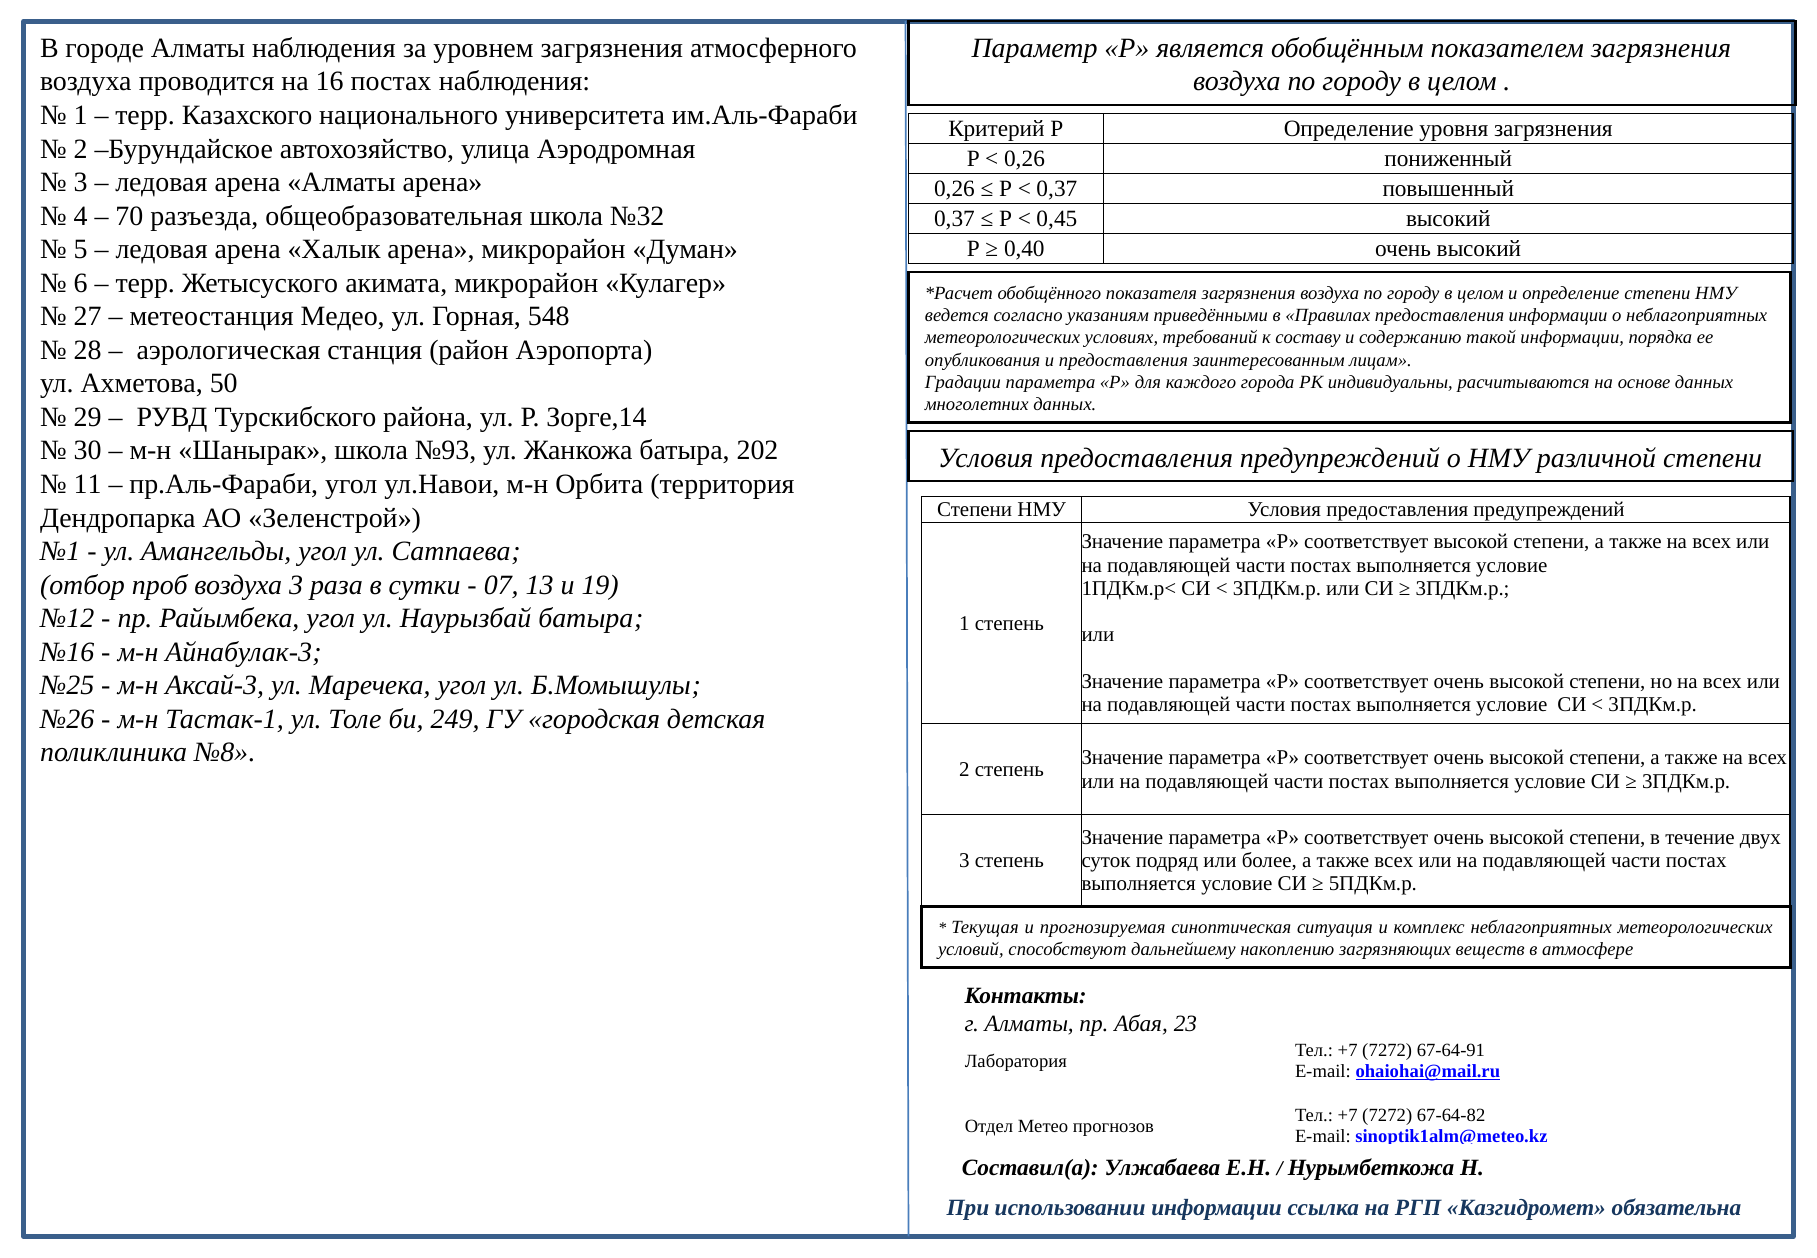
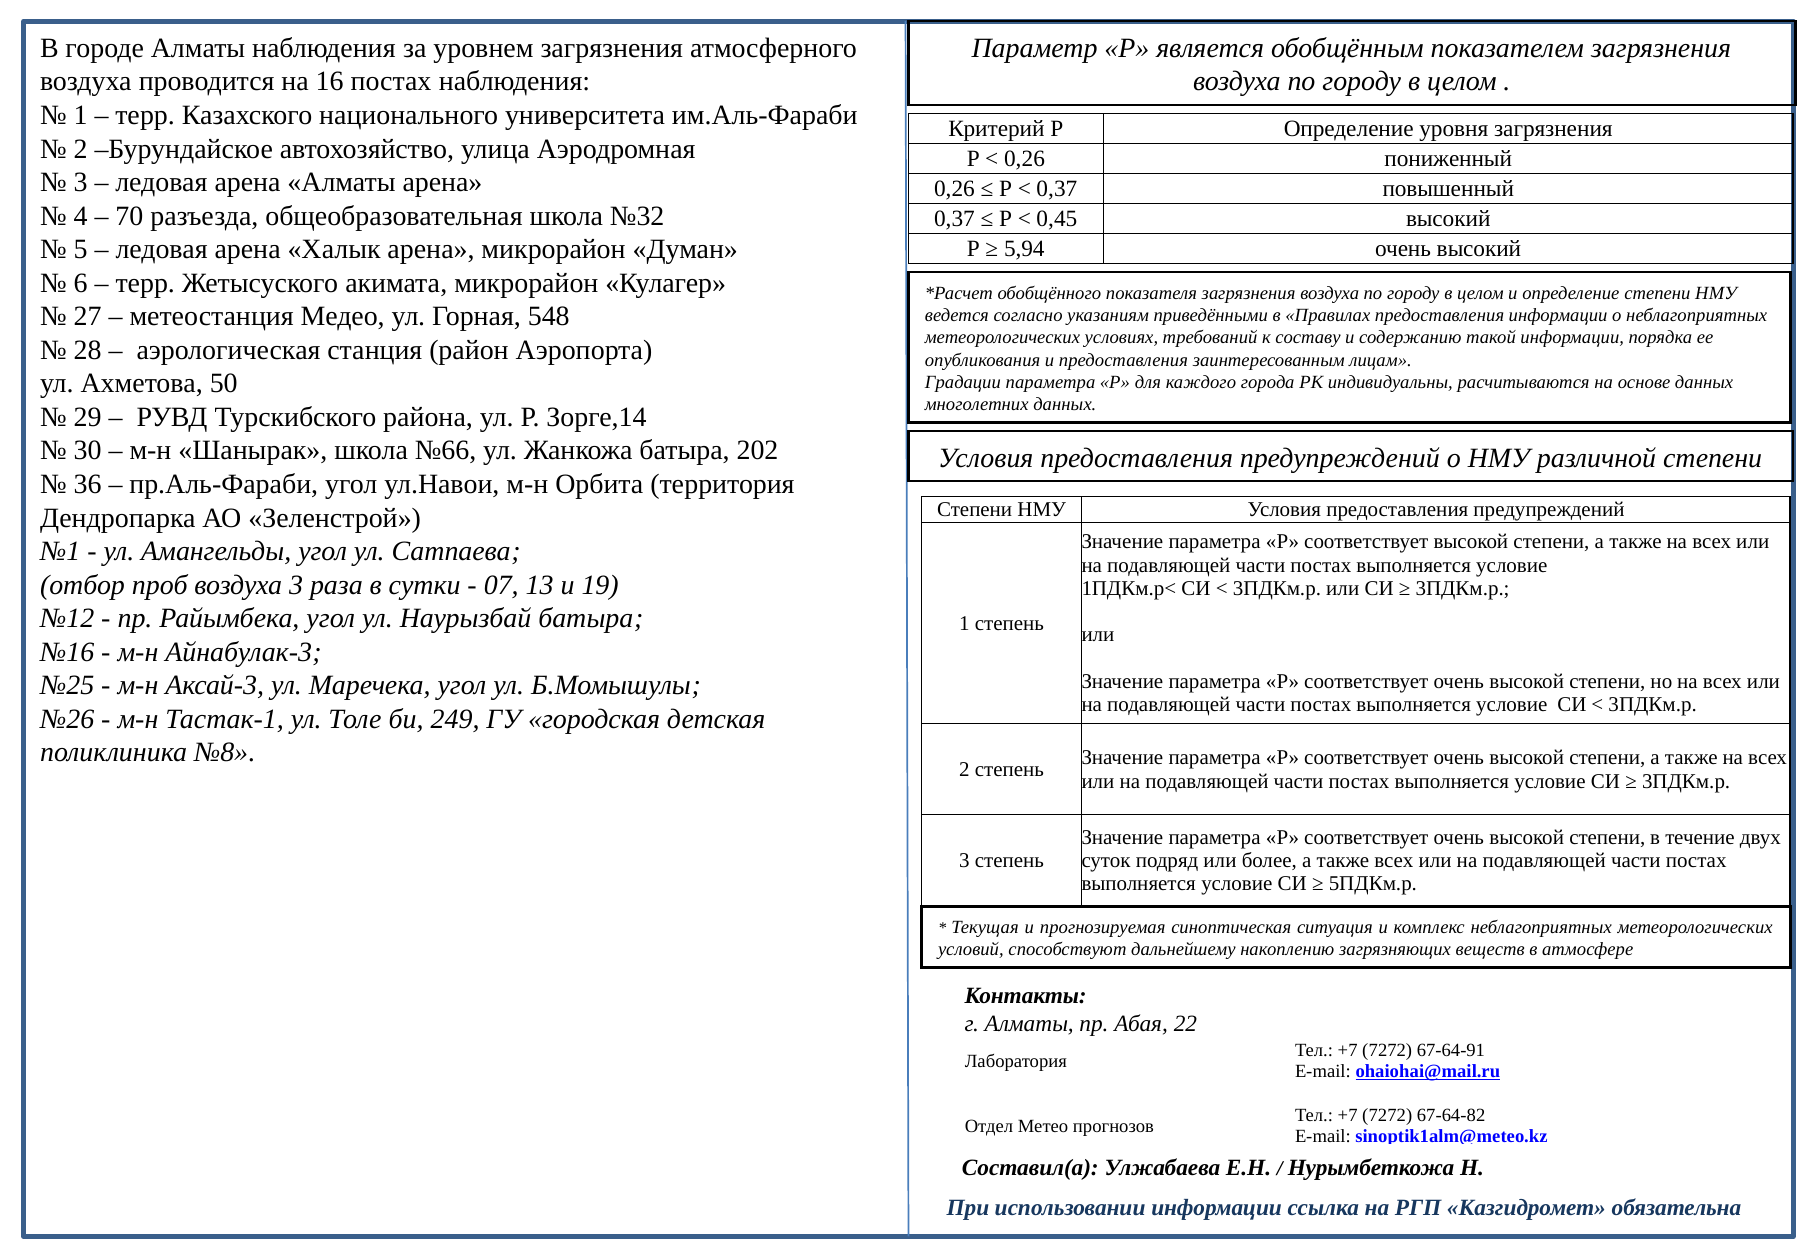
0,40: 0,40 -> 5,94
№93: №93 -> №66
11: 11 -> 36
23: 23 -> 22
